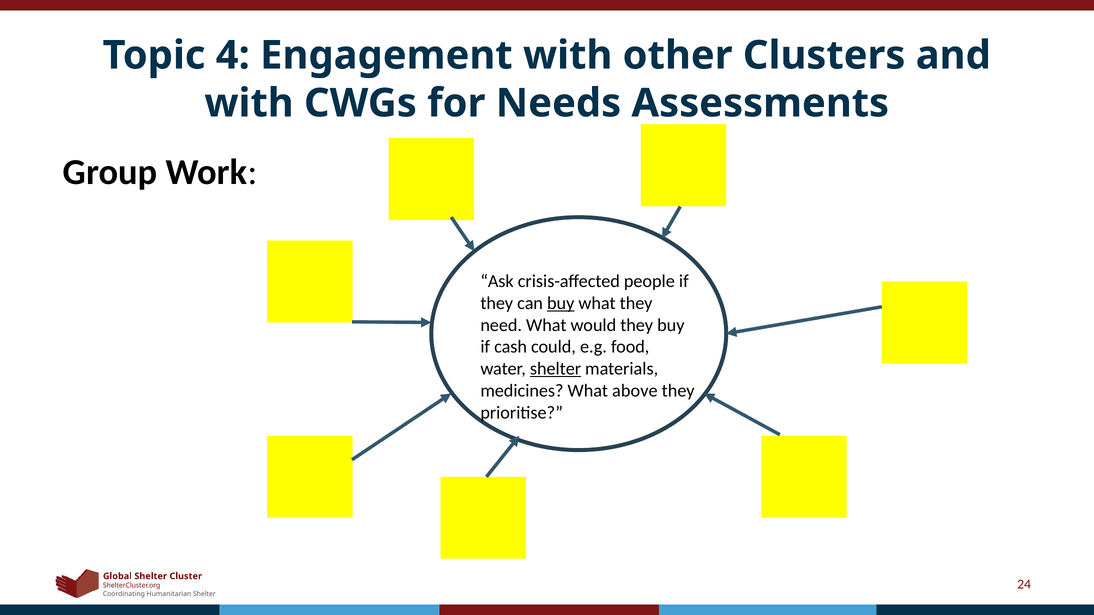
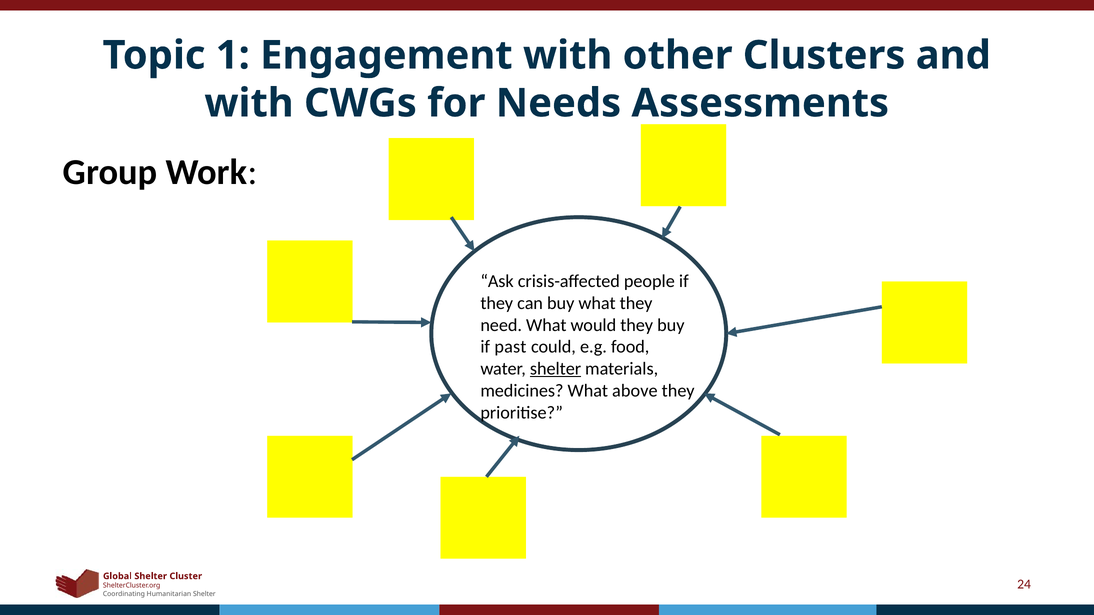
4: 4 -> 1
buy at (561, 303) underline: present -> none
cash: cash -> past
